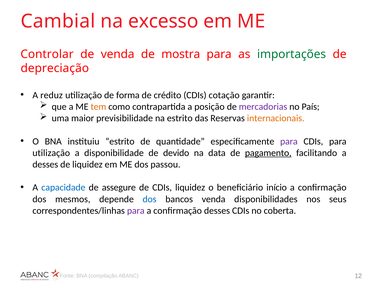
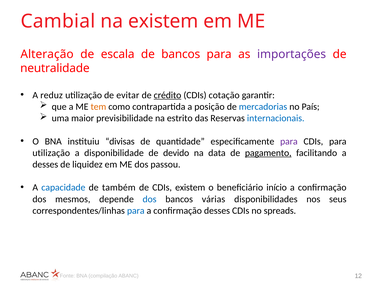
na excesso: excesso -> existem
Controlar: Controlar -> Alteração
de venda: venda -> escala
de mostra: mostra -> bancos
importações colour: green -> purple
depreciação: depreciação -> neutralidade
forma: forma -> evitar
crédito underline: none -> present
mercadorias colour: purple -> blue
internacionais colour: orange -> blue
instituiu estrito: estrito -> divisas
assegure: assegure -> também
CDIs liquidez: liquidez -> existem
bancos venda: venda -> várias
para at (136, 210) colour: purple -> blue
coberta: coberta -> spreads
